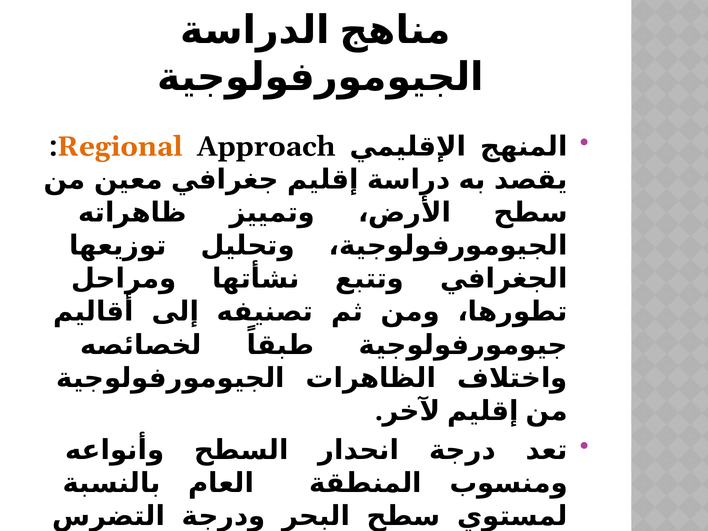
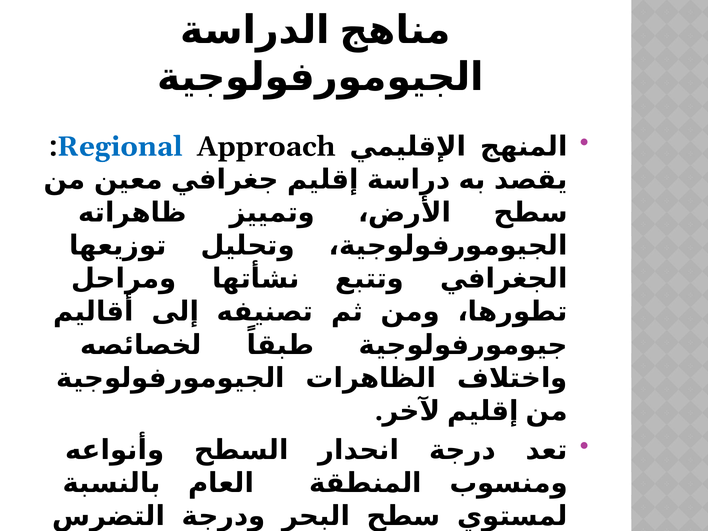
Regional colour: orange -> blue
